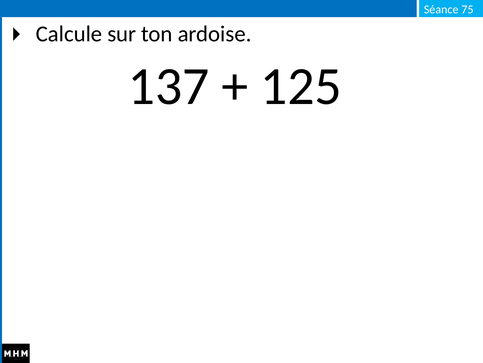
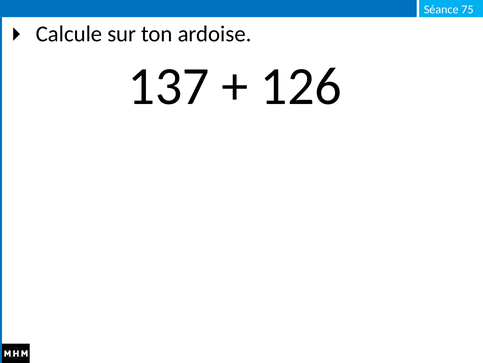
125: 125 -> 126
